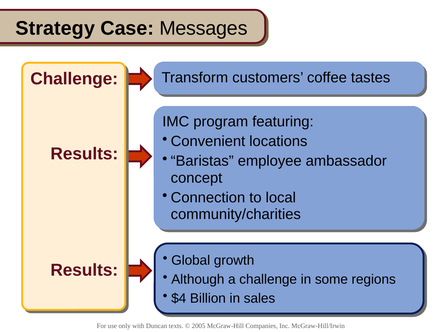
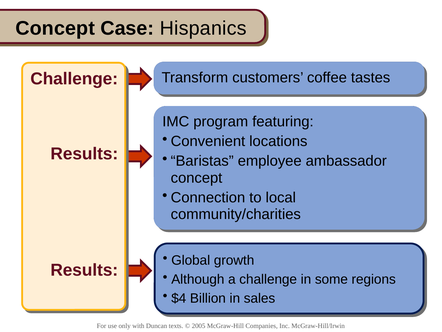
Strategy at (55, 28): Strategy -> Concept
Messages: Messages -> Hispanics
